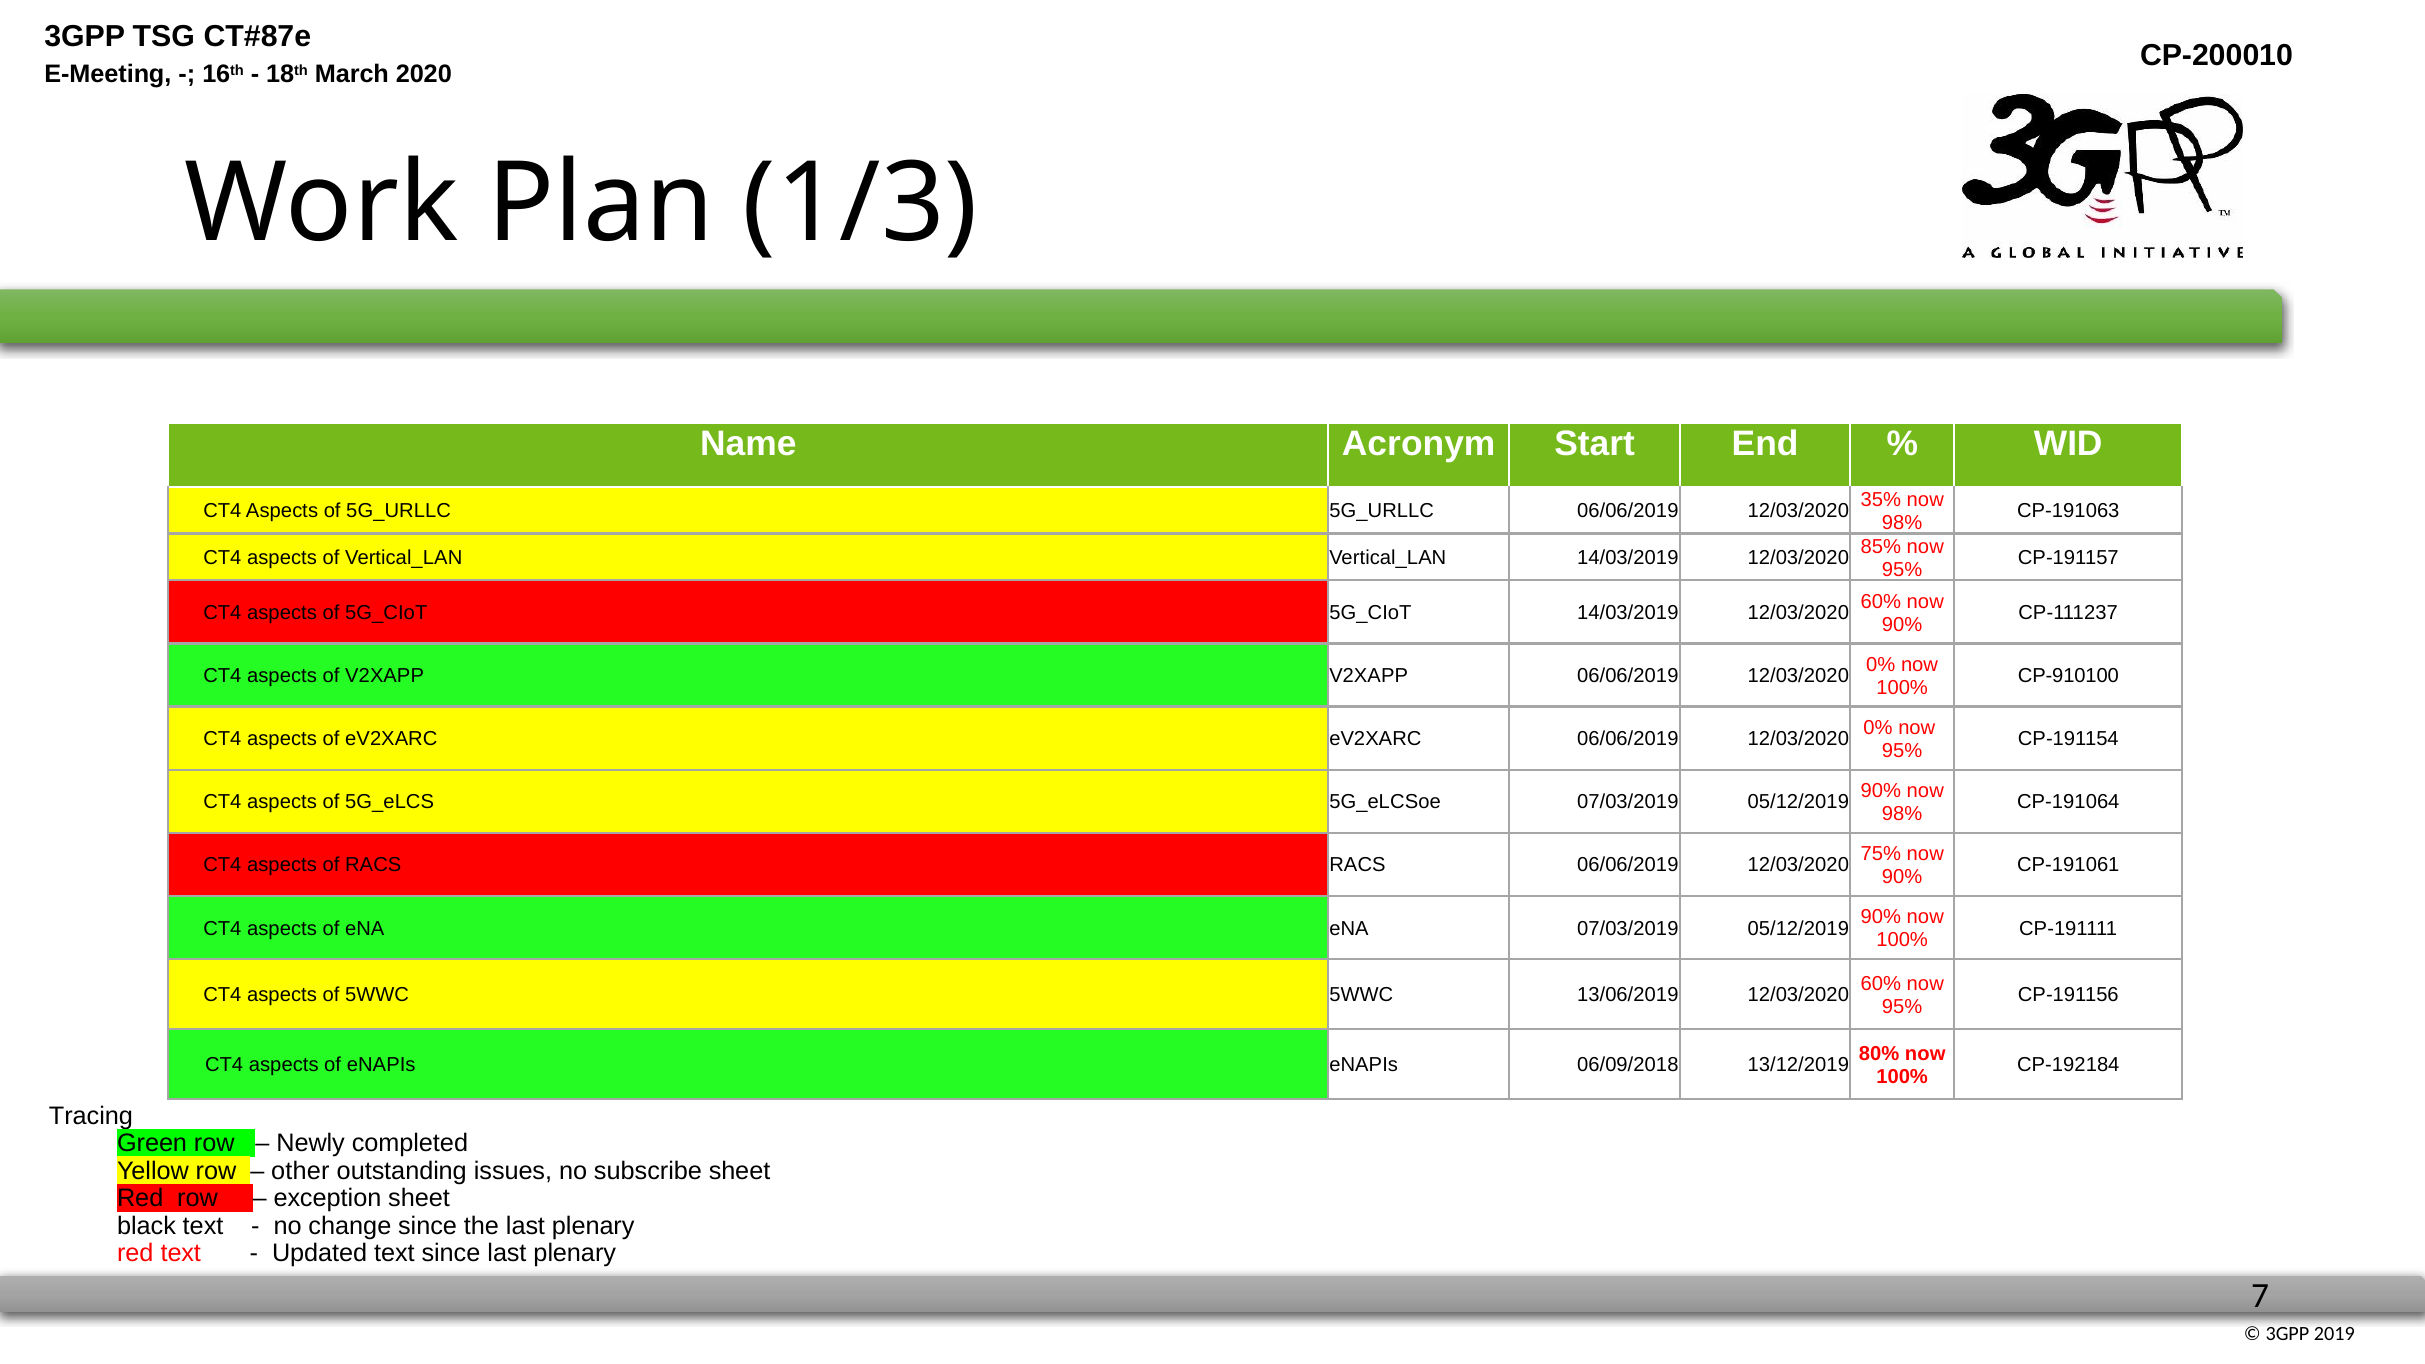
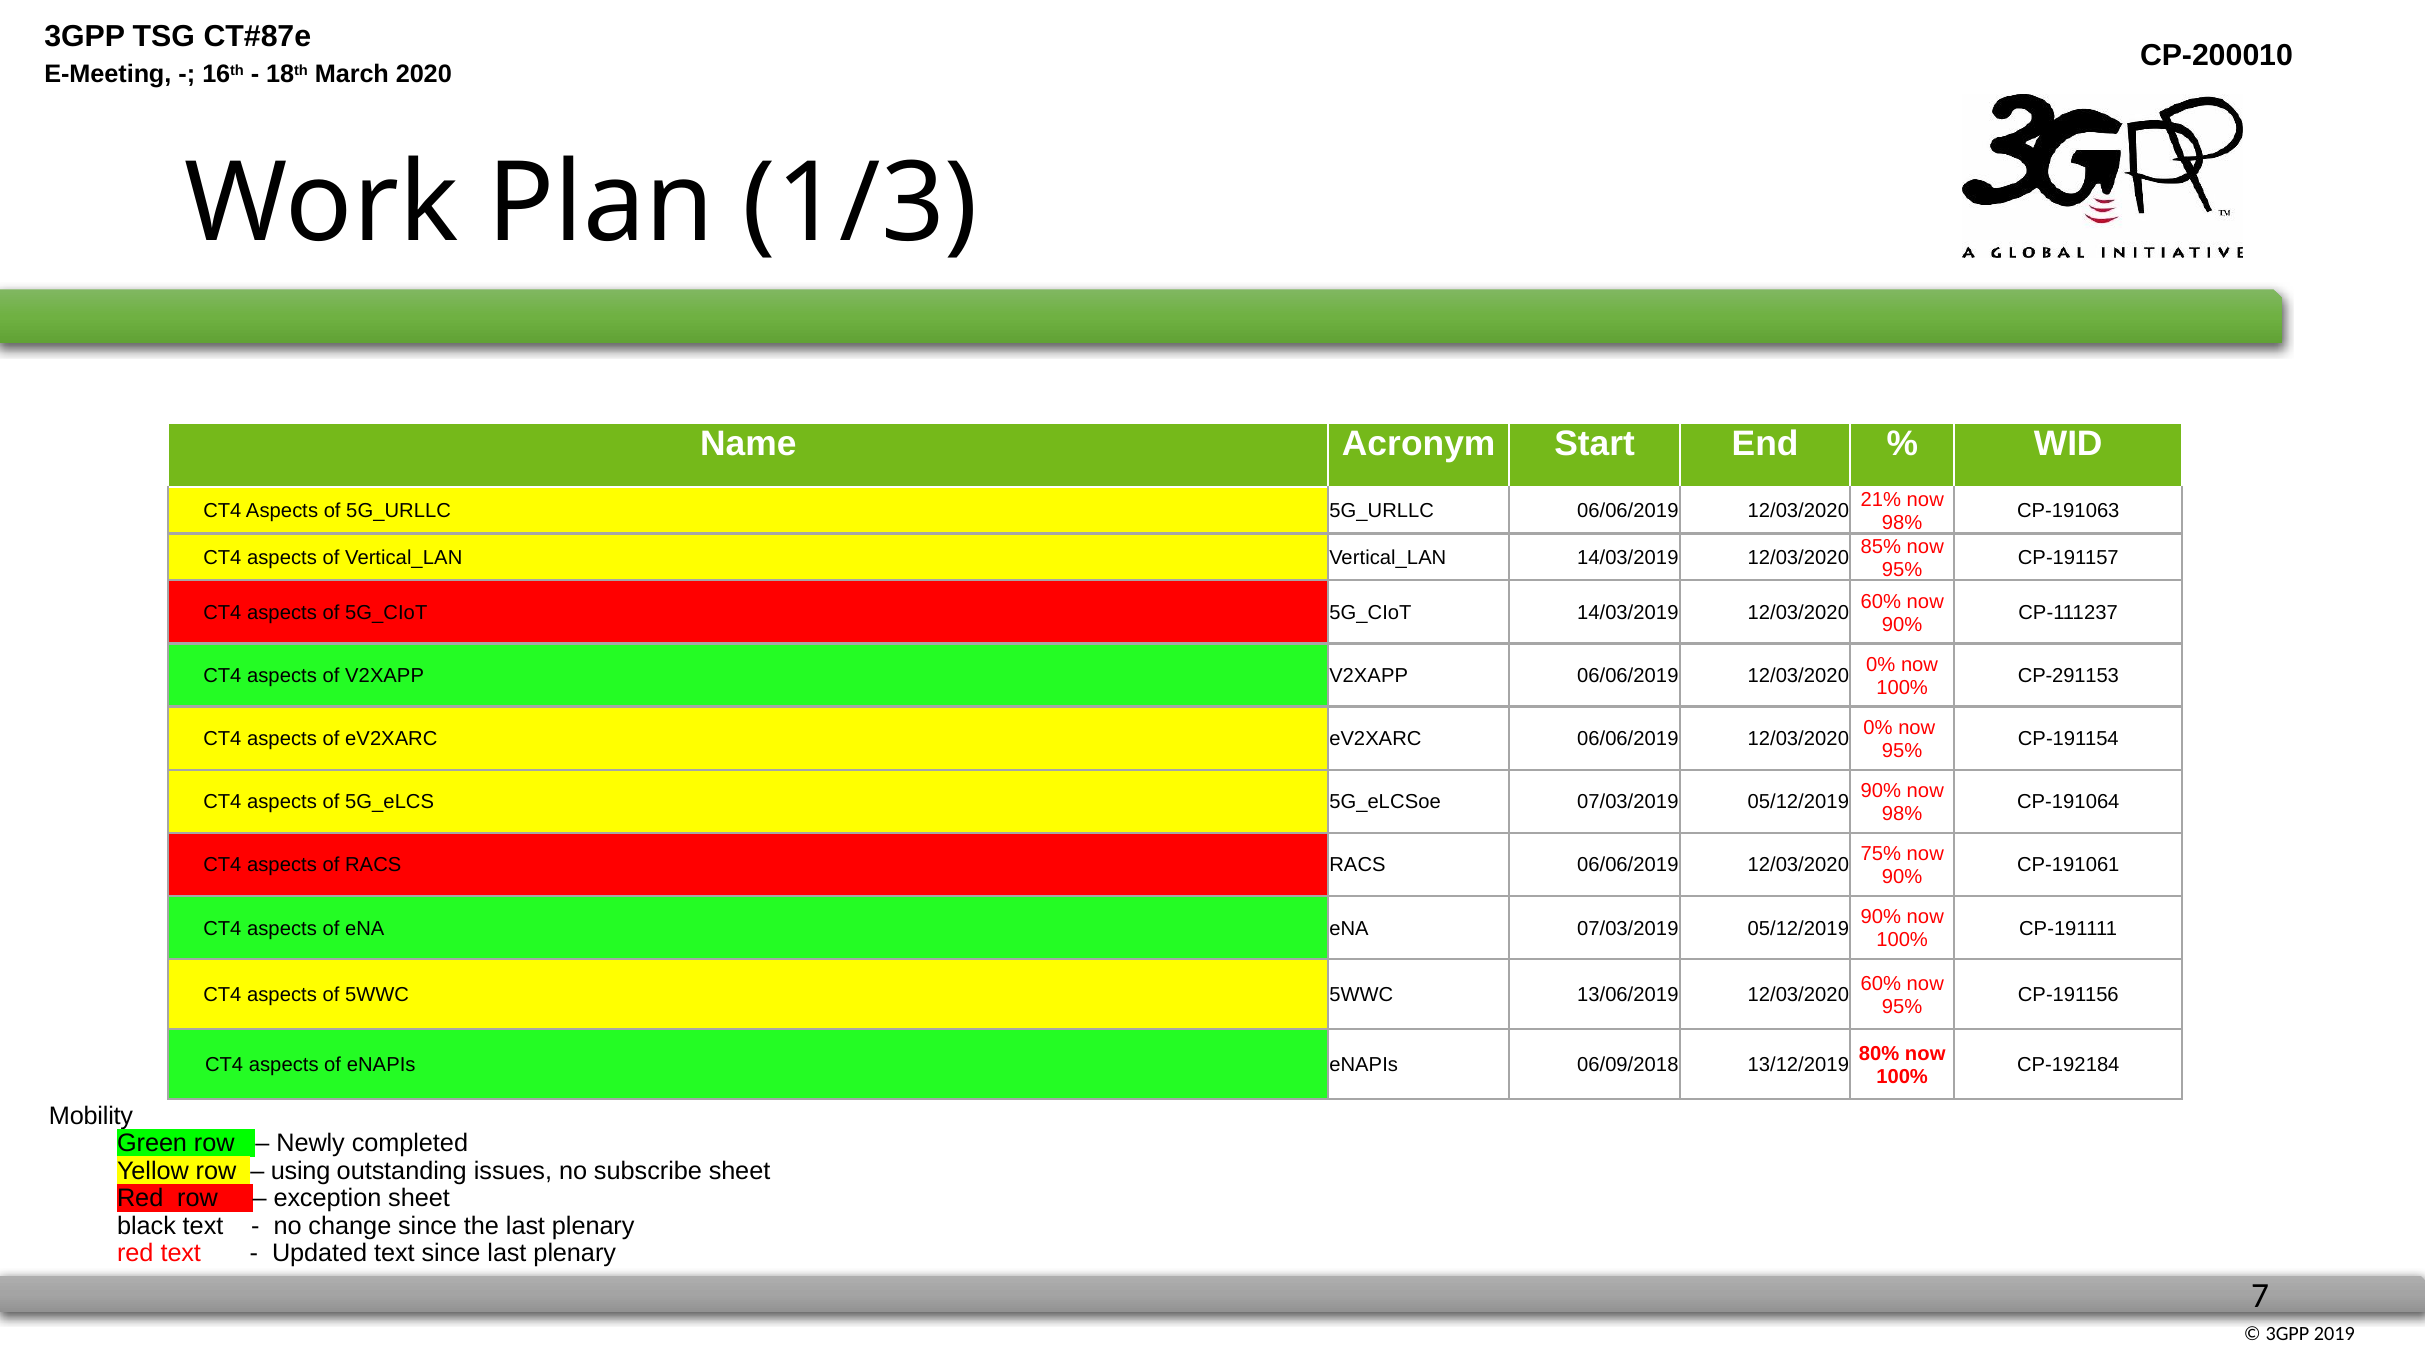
35%: 35% -> 21%
CP-910100: CP-910100 -> CP-291153
Tracing: Tracing -> Mobility
other: other -> using
